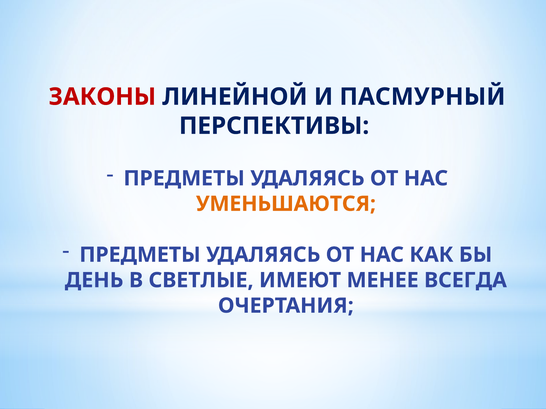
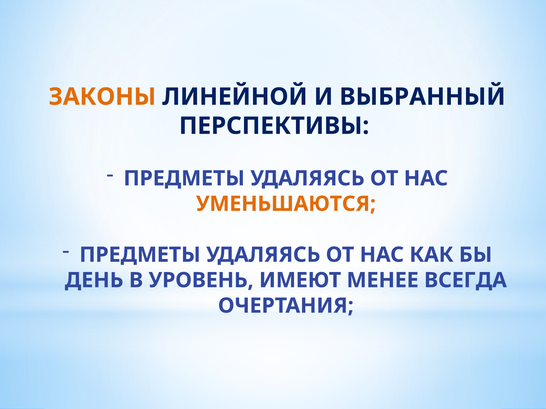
ЗАКОНЫ colour: red -> orange
ПАСМУРНЫЙ: ПАСМУРНЫЙ -> ВЫБРАННЫЙ
СВЕТЛЫЕ: СВЕТЛЫЕ -> УРОВЕНЬ
